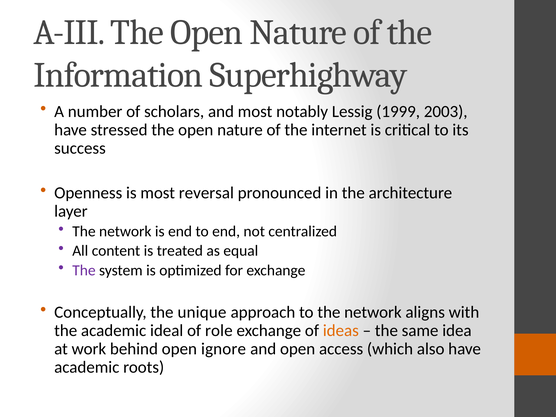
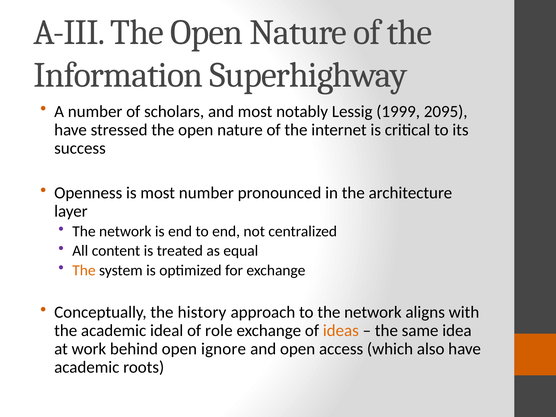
2003: 2003 -> 2095
most reversal: reversal -> number
The at (84, 270) colour: purple -> orange
unique: unique -> history
